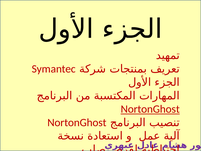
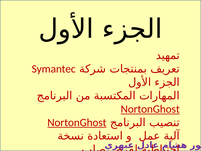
NortonGhost at (77, 122) underline: none -> present
